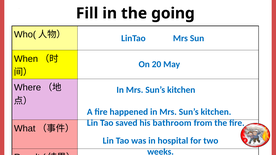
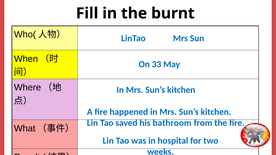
going: going -> burnt
20: 20 -> 33
